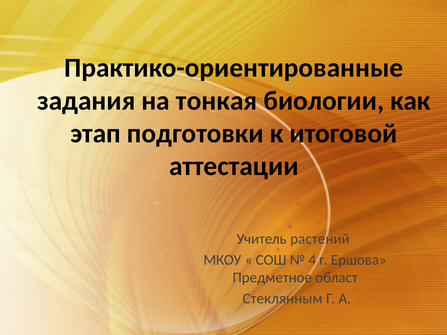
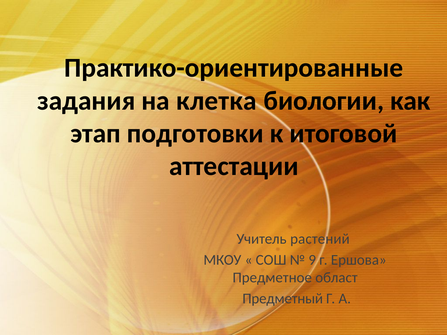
тонкая: тонкая -> клетка
4: 4 -> 9
Стеклянным: Стеклянным -> Предметный
